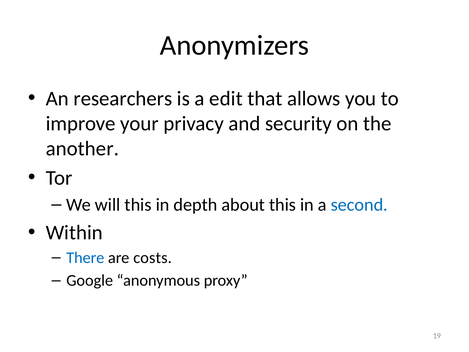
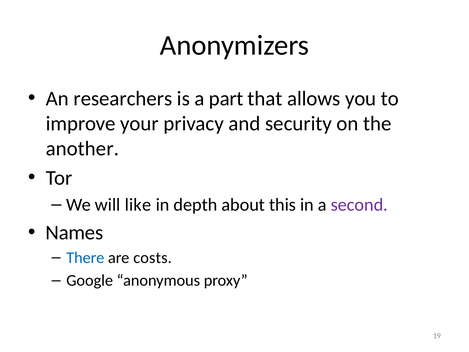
edit: edit -> part
will this: this -> like
second colour: blue -> purple
Within: Within -> Names
